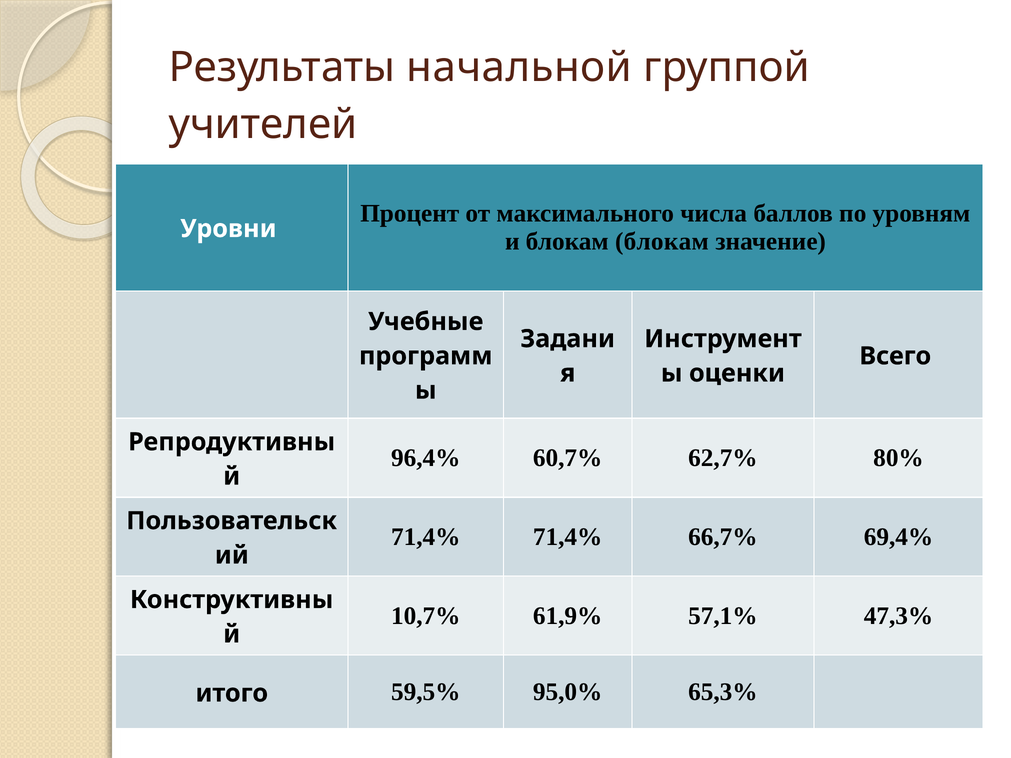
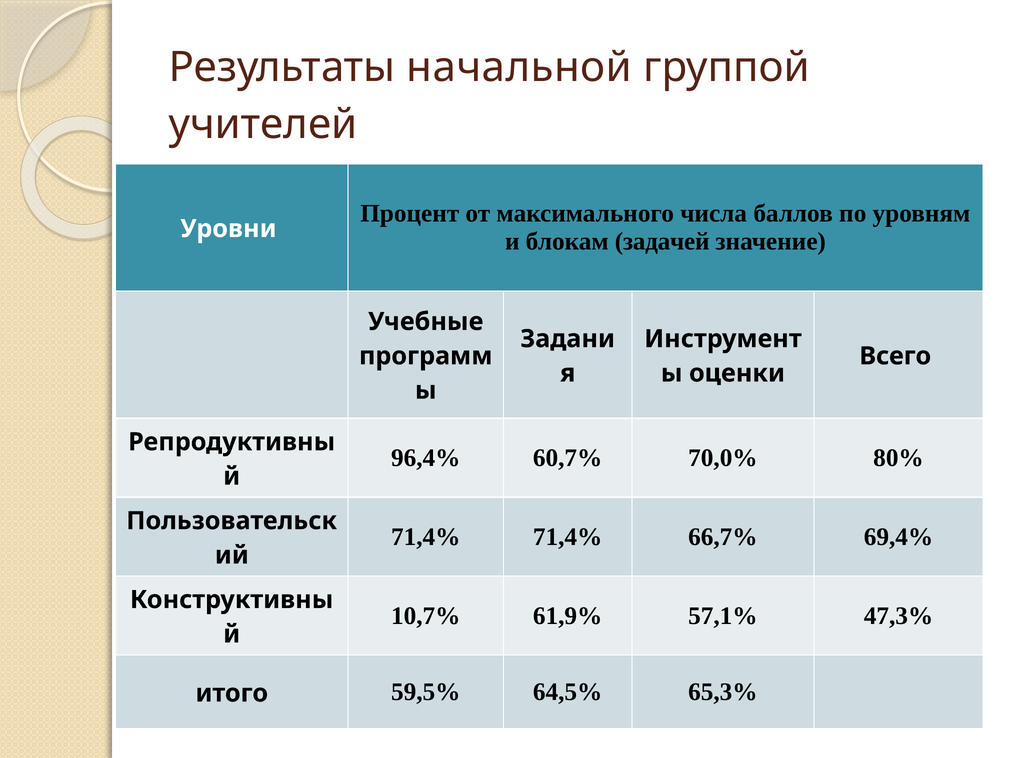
блокам блокам: блокам -> задачей
62,7%: 62,7% -> 70,0%
95,0%: 95,0% -> 64,5%
